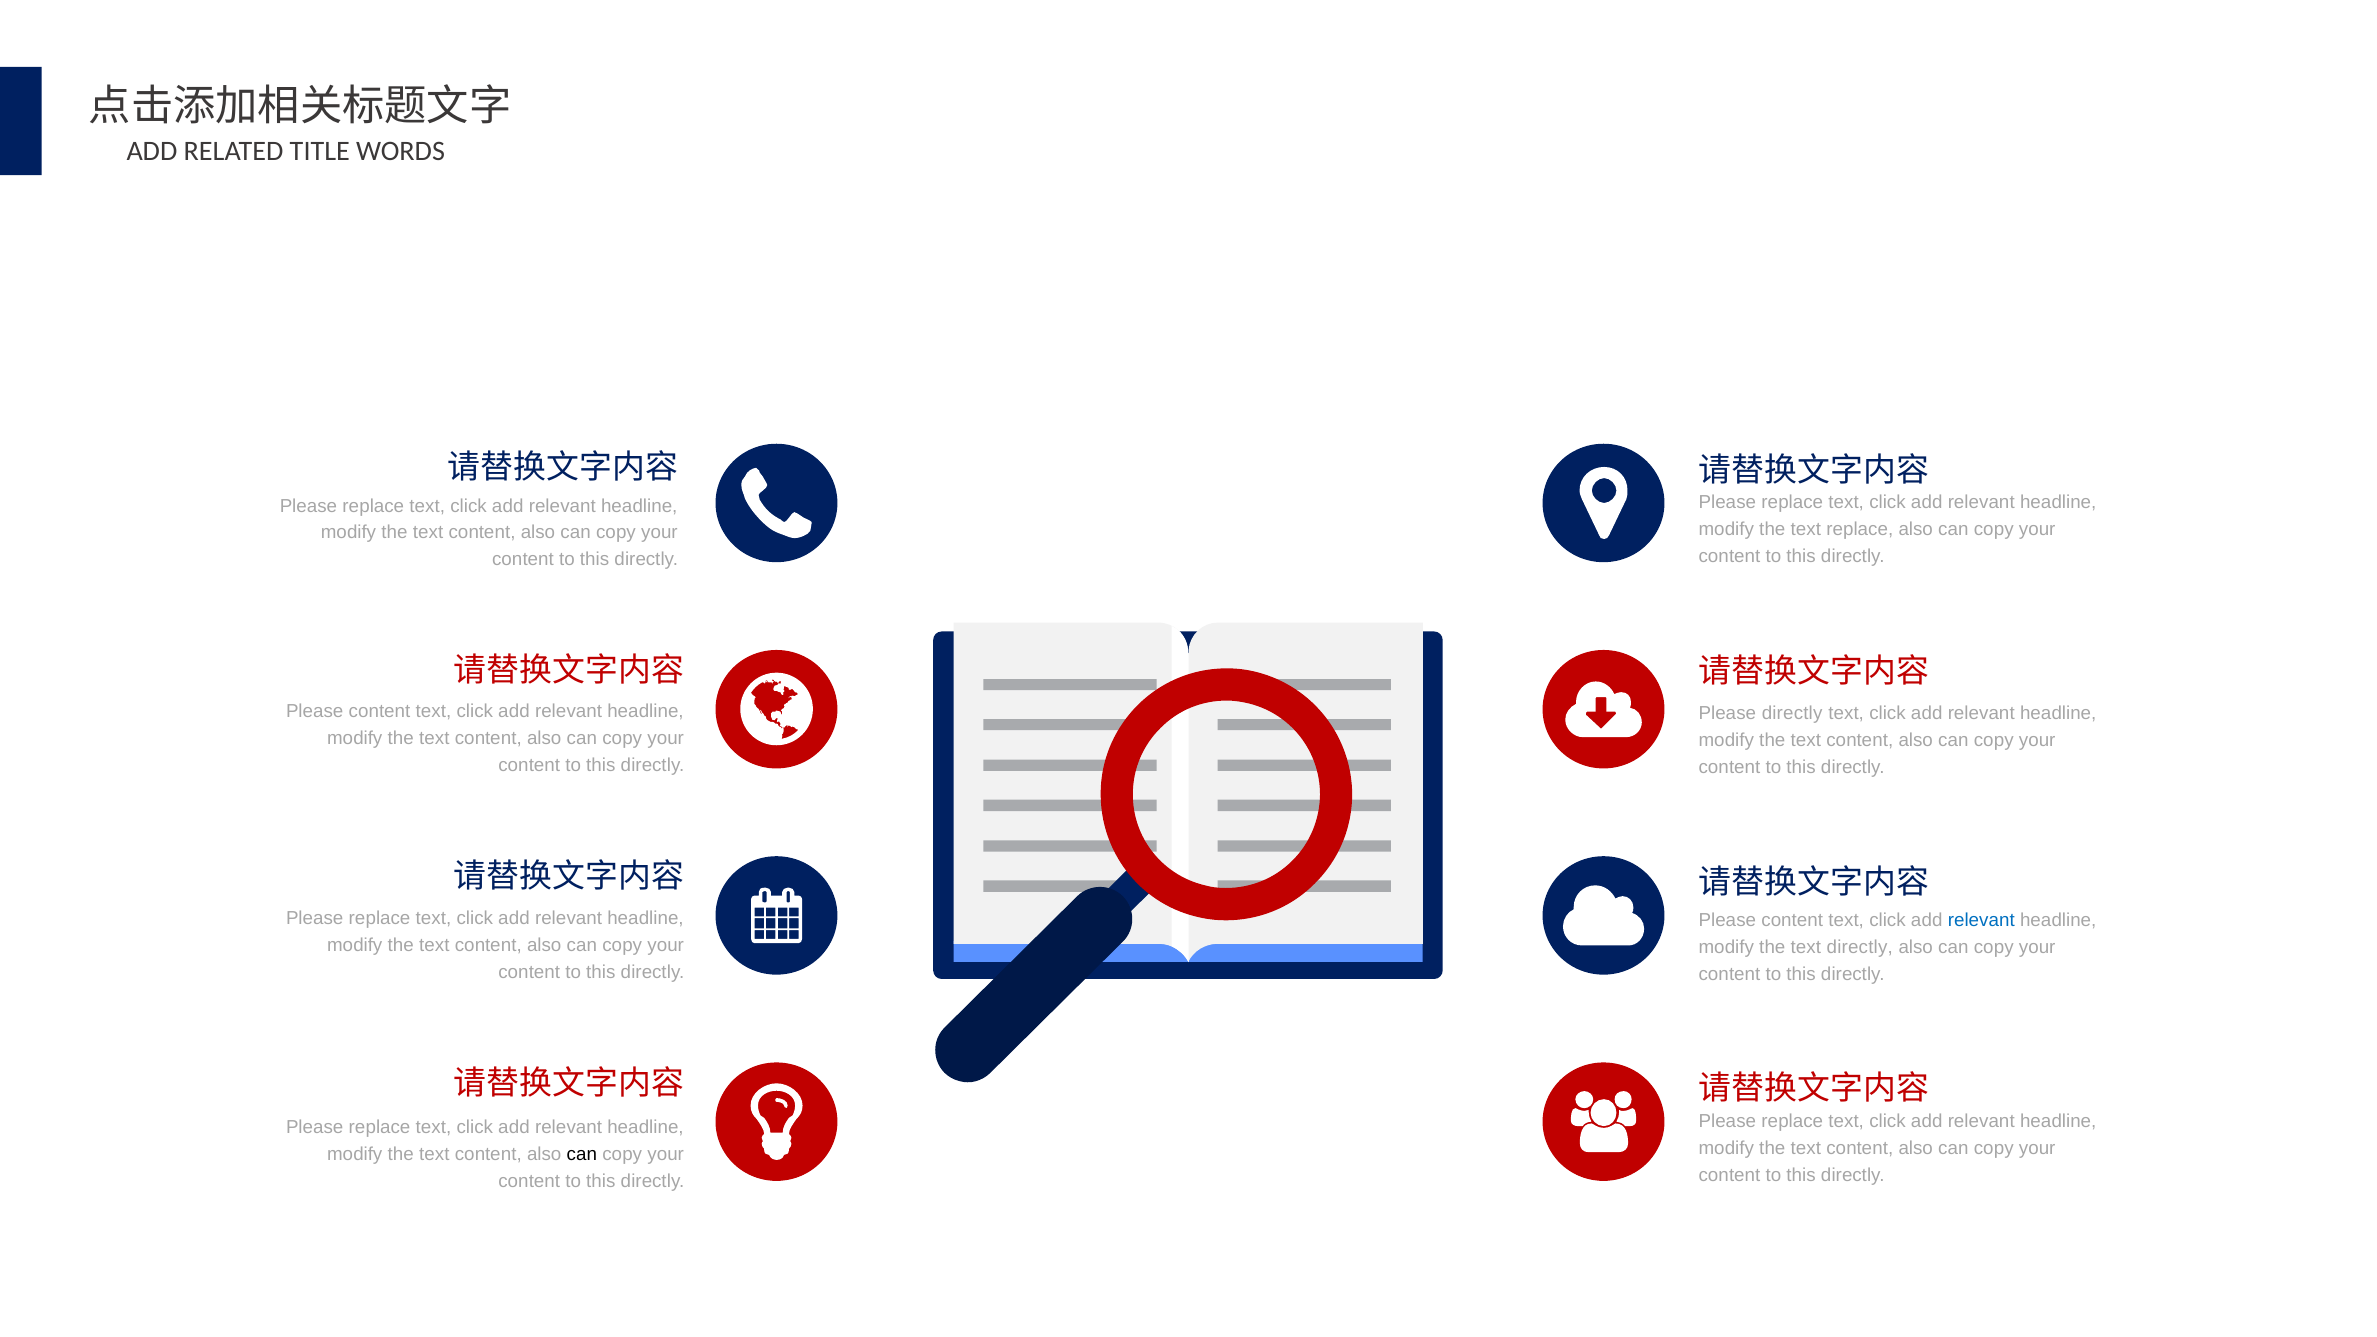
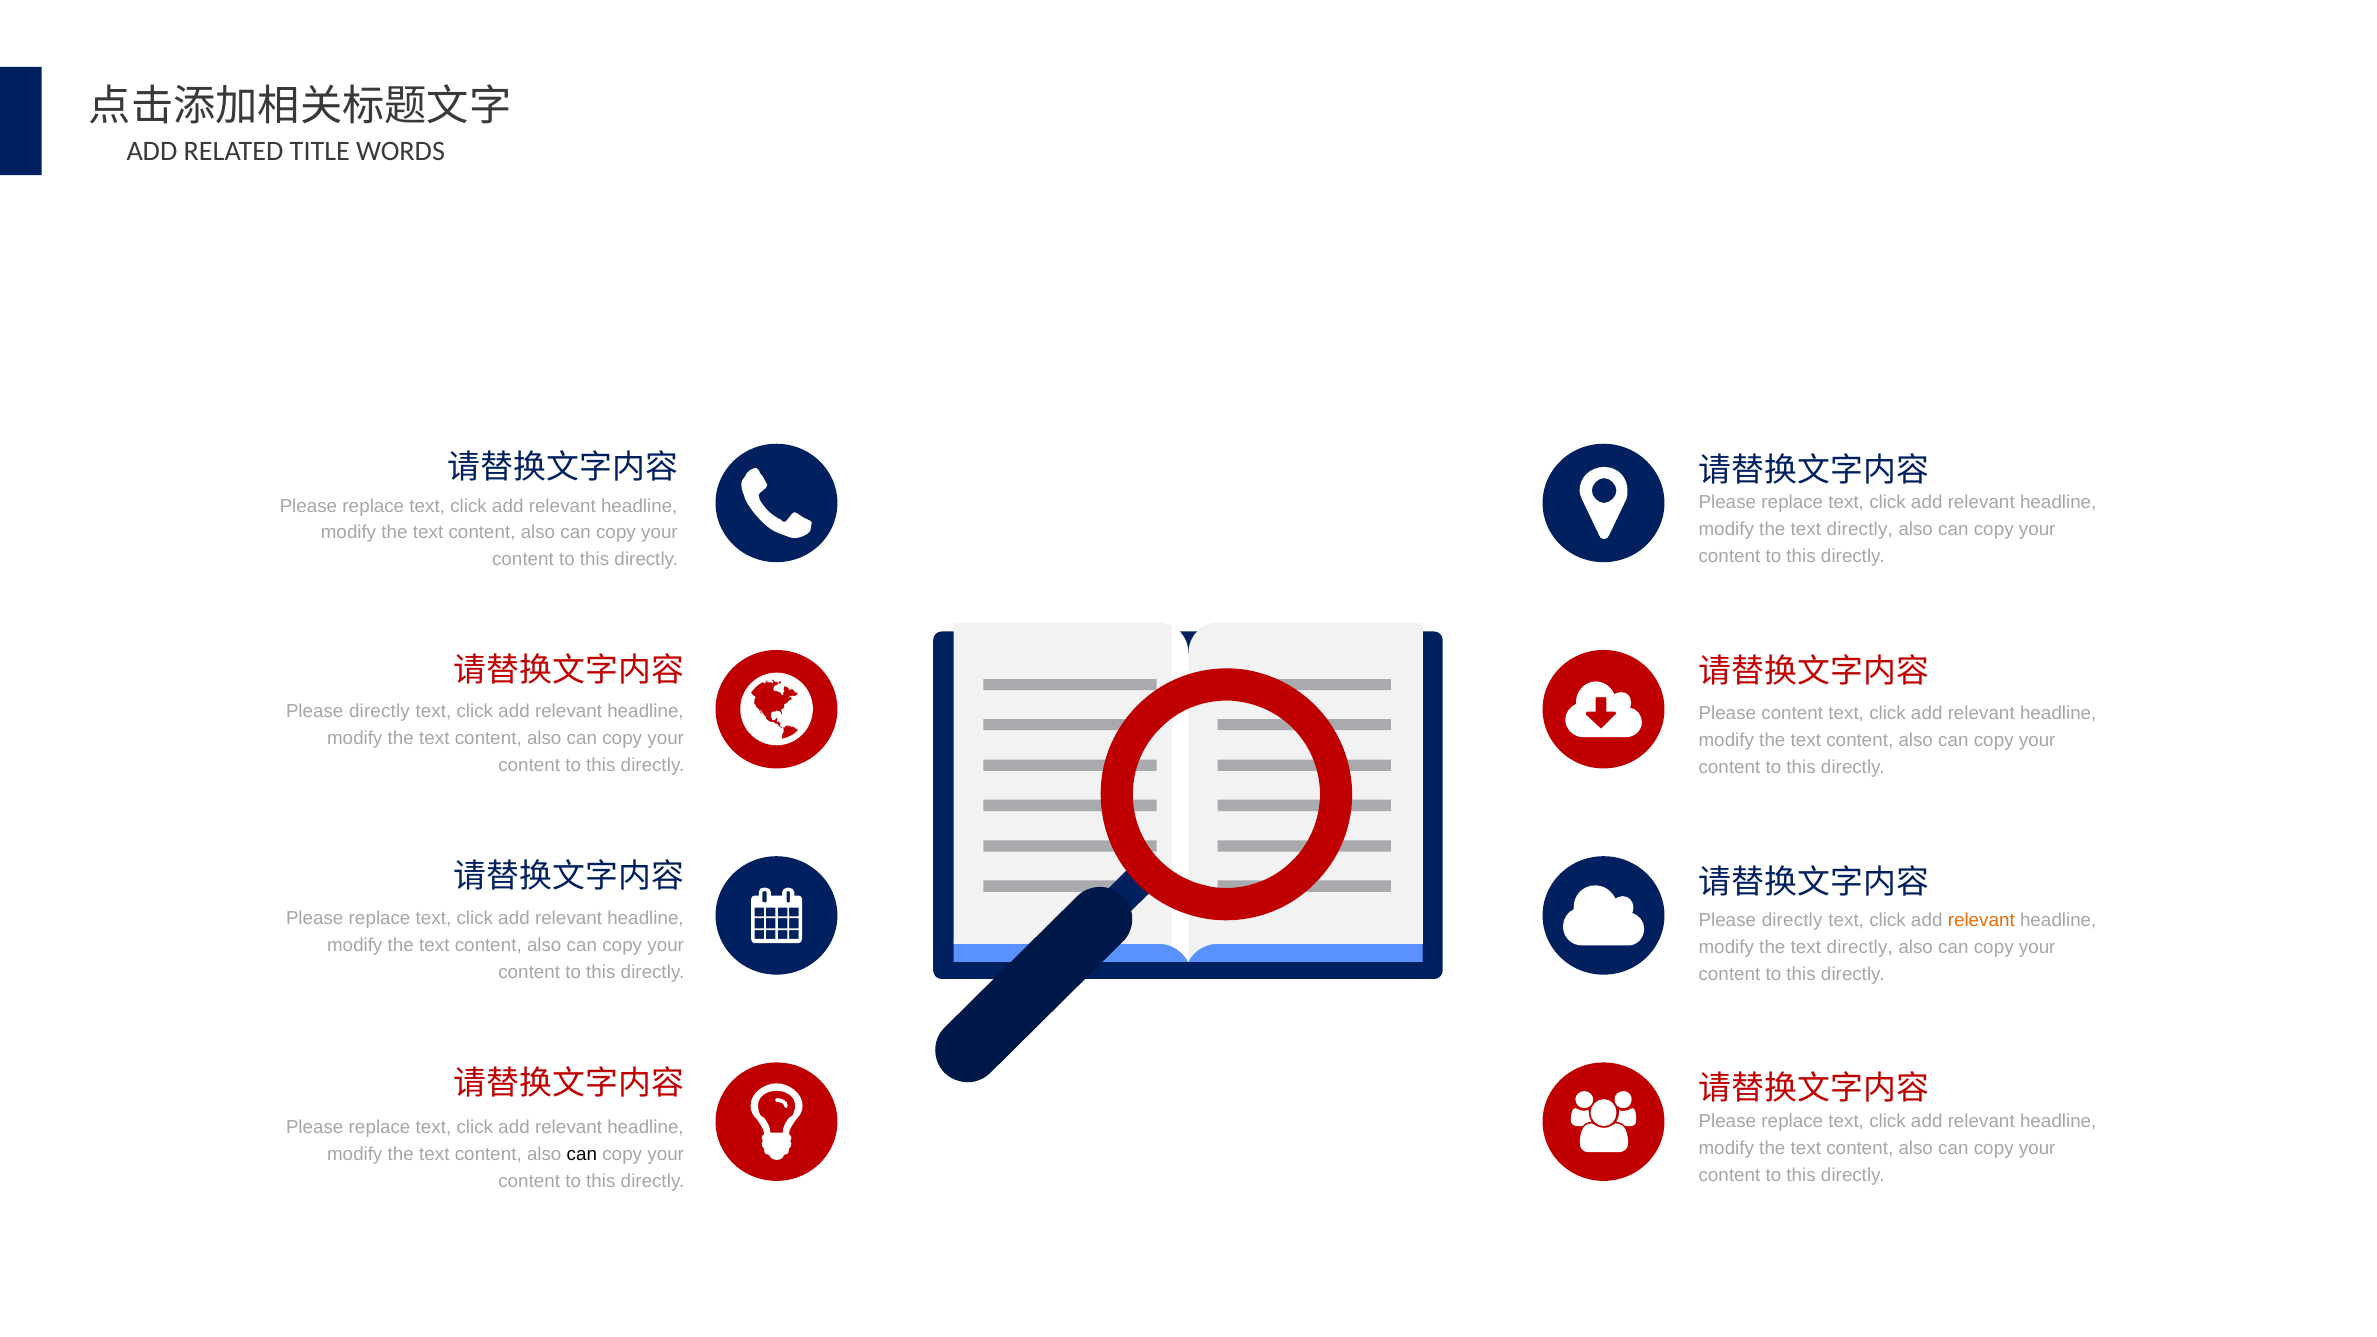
replace at (1860, 530): replace -> directly
content at (380, 711): content -> directly
Please directly: directly -> content
content at (1792, 920): content -> directly
relevant at (1981, 920) colour: blue -> orange
